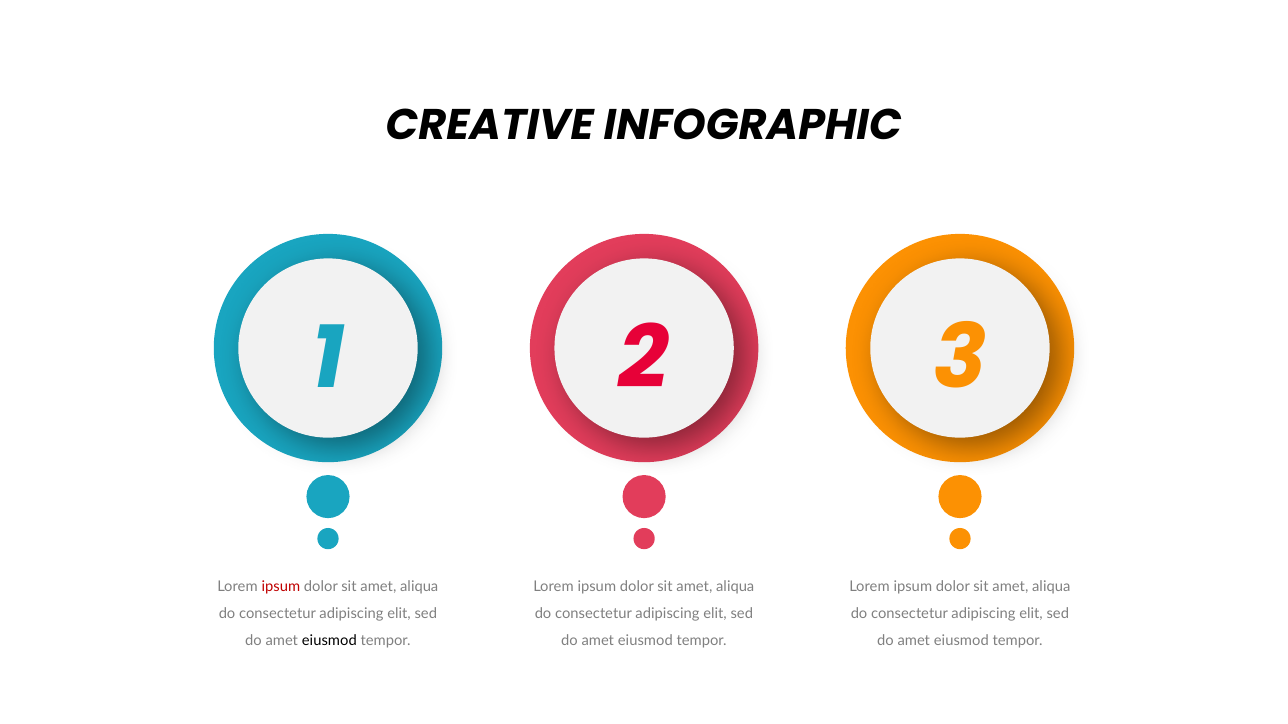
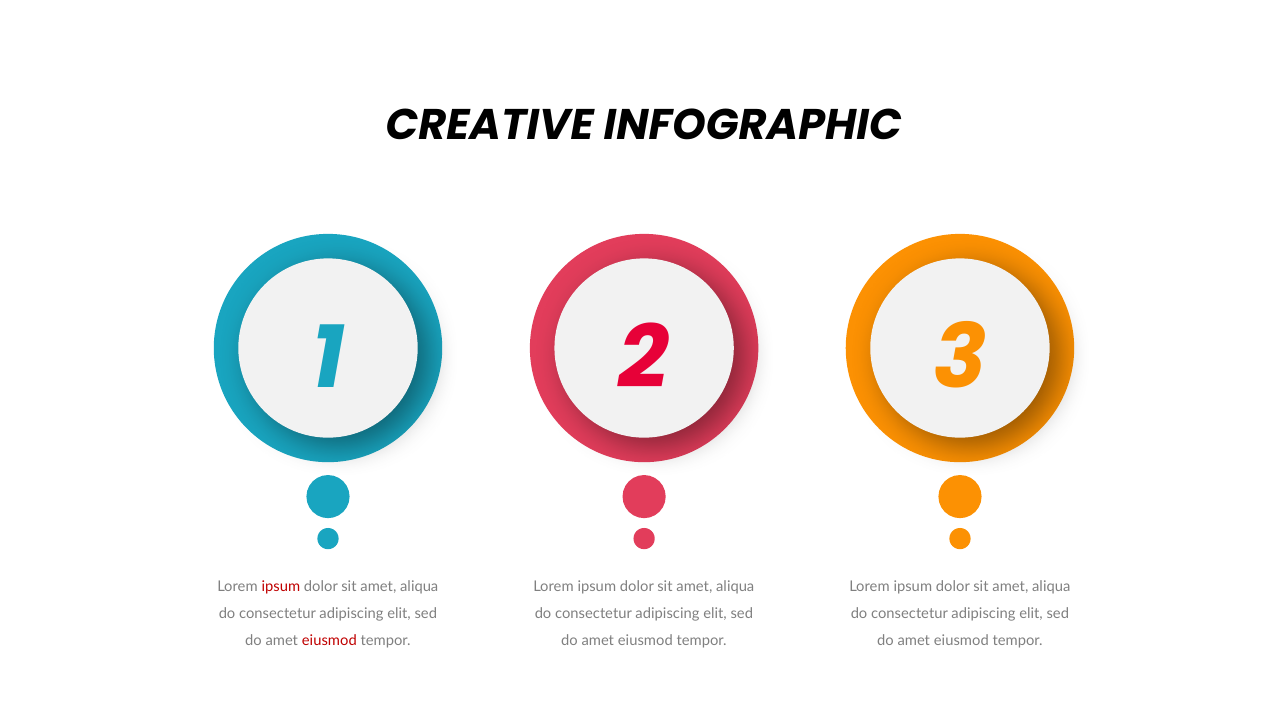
eiusmod at (329, 641) colour: black -> red
